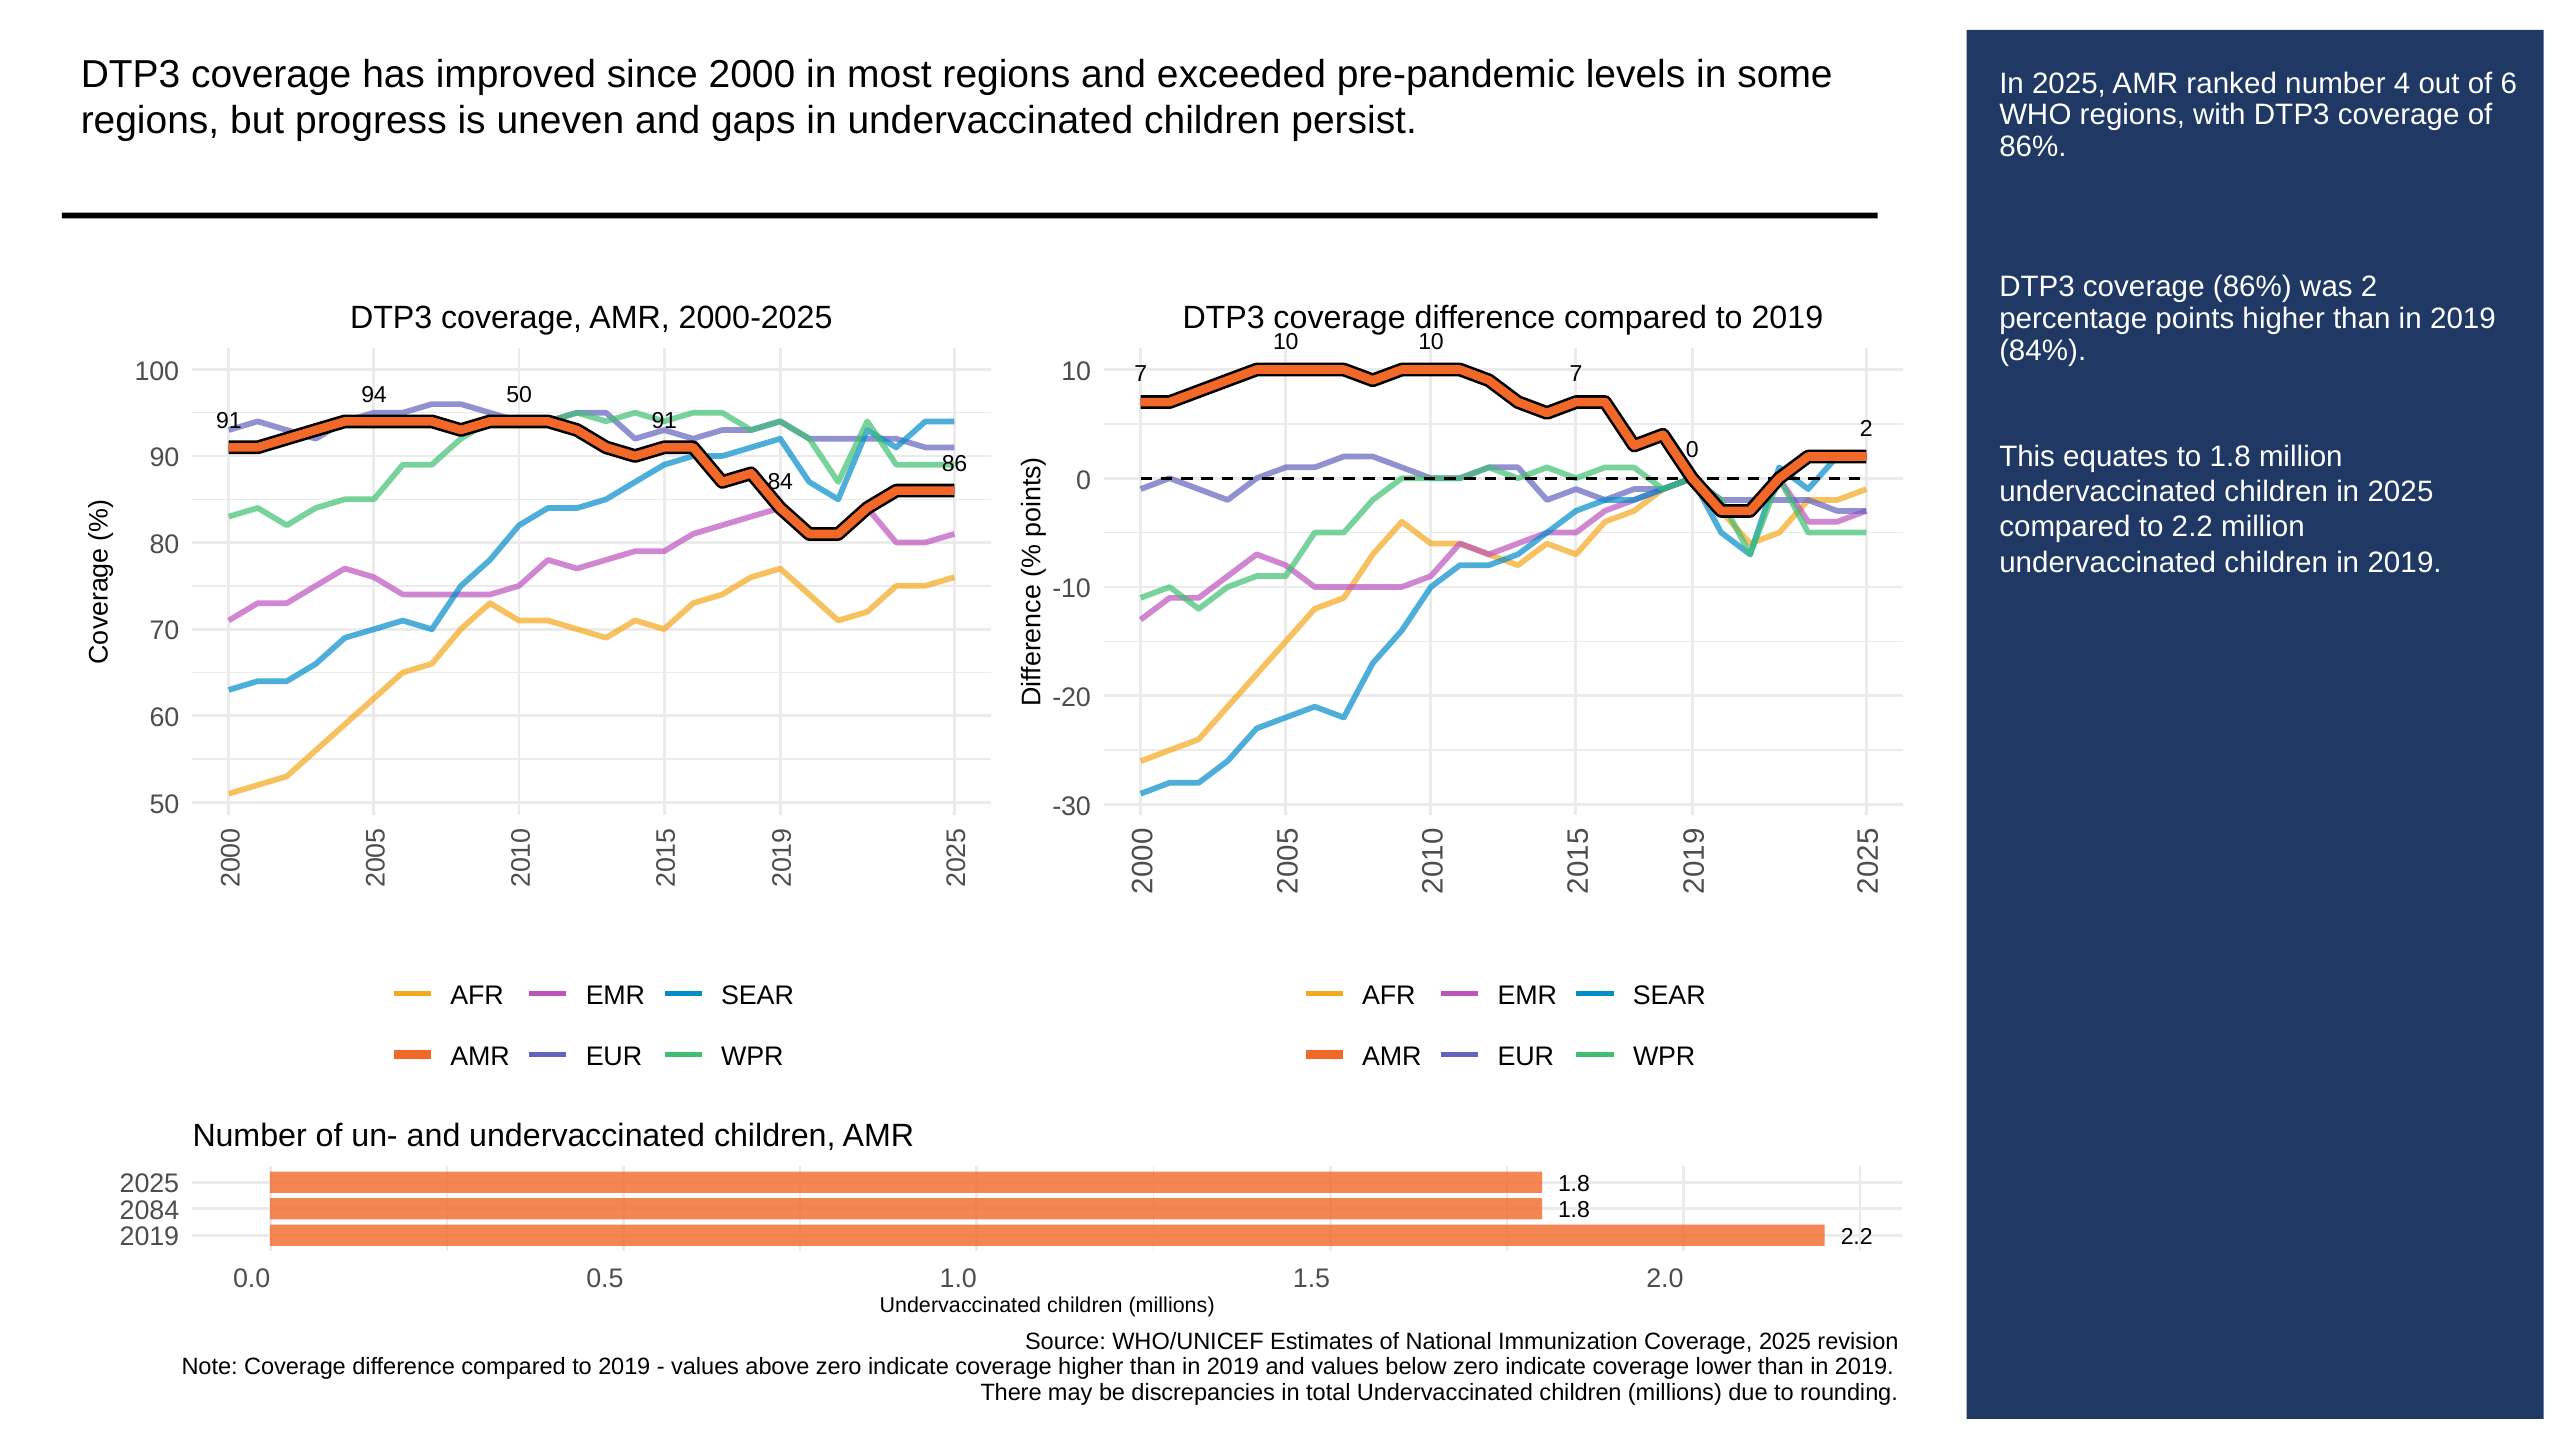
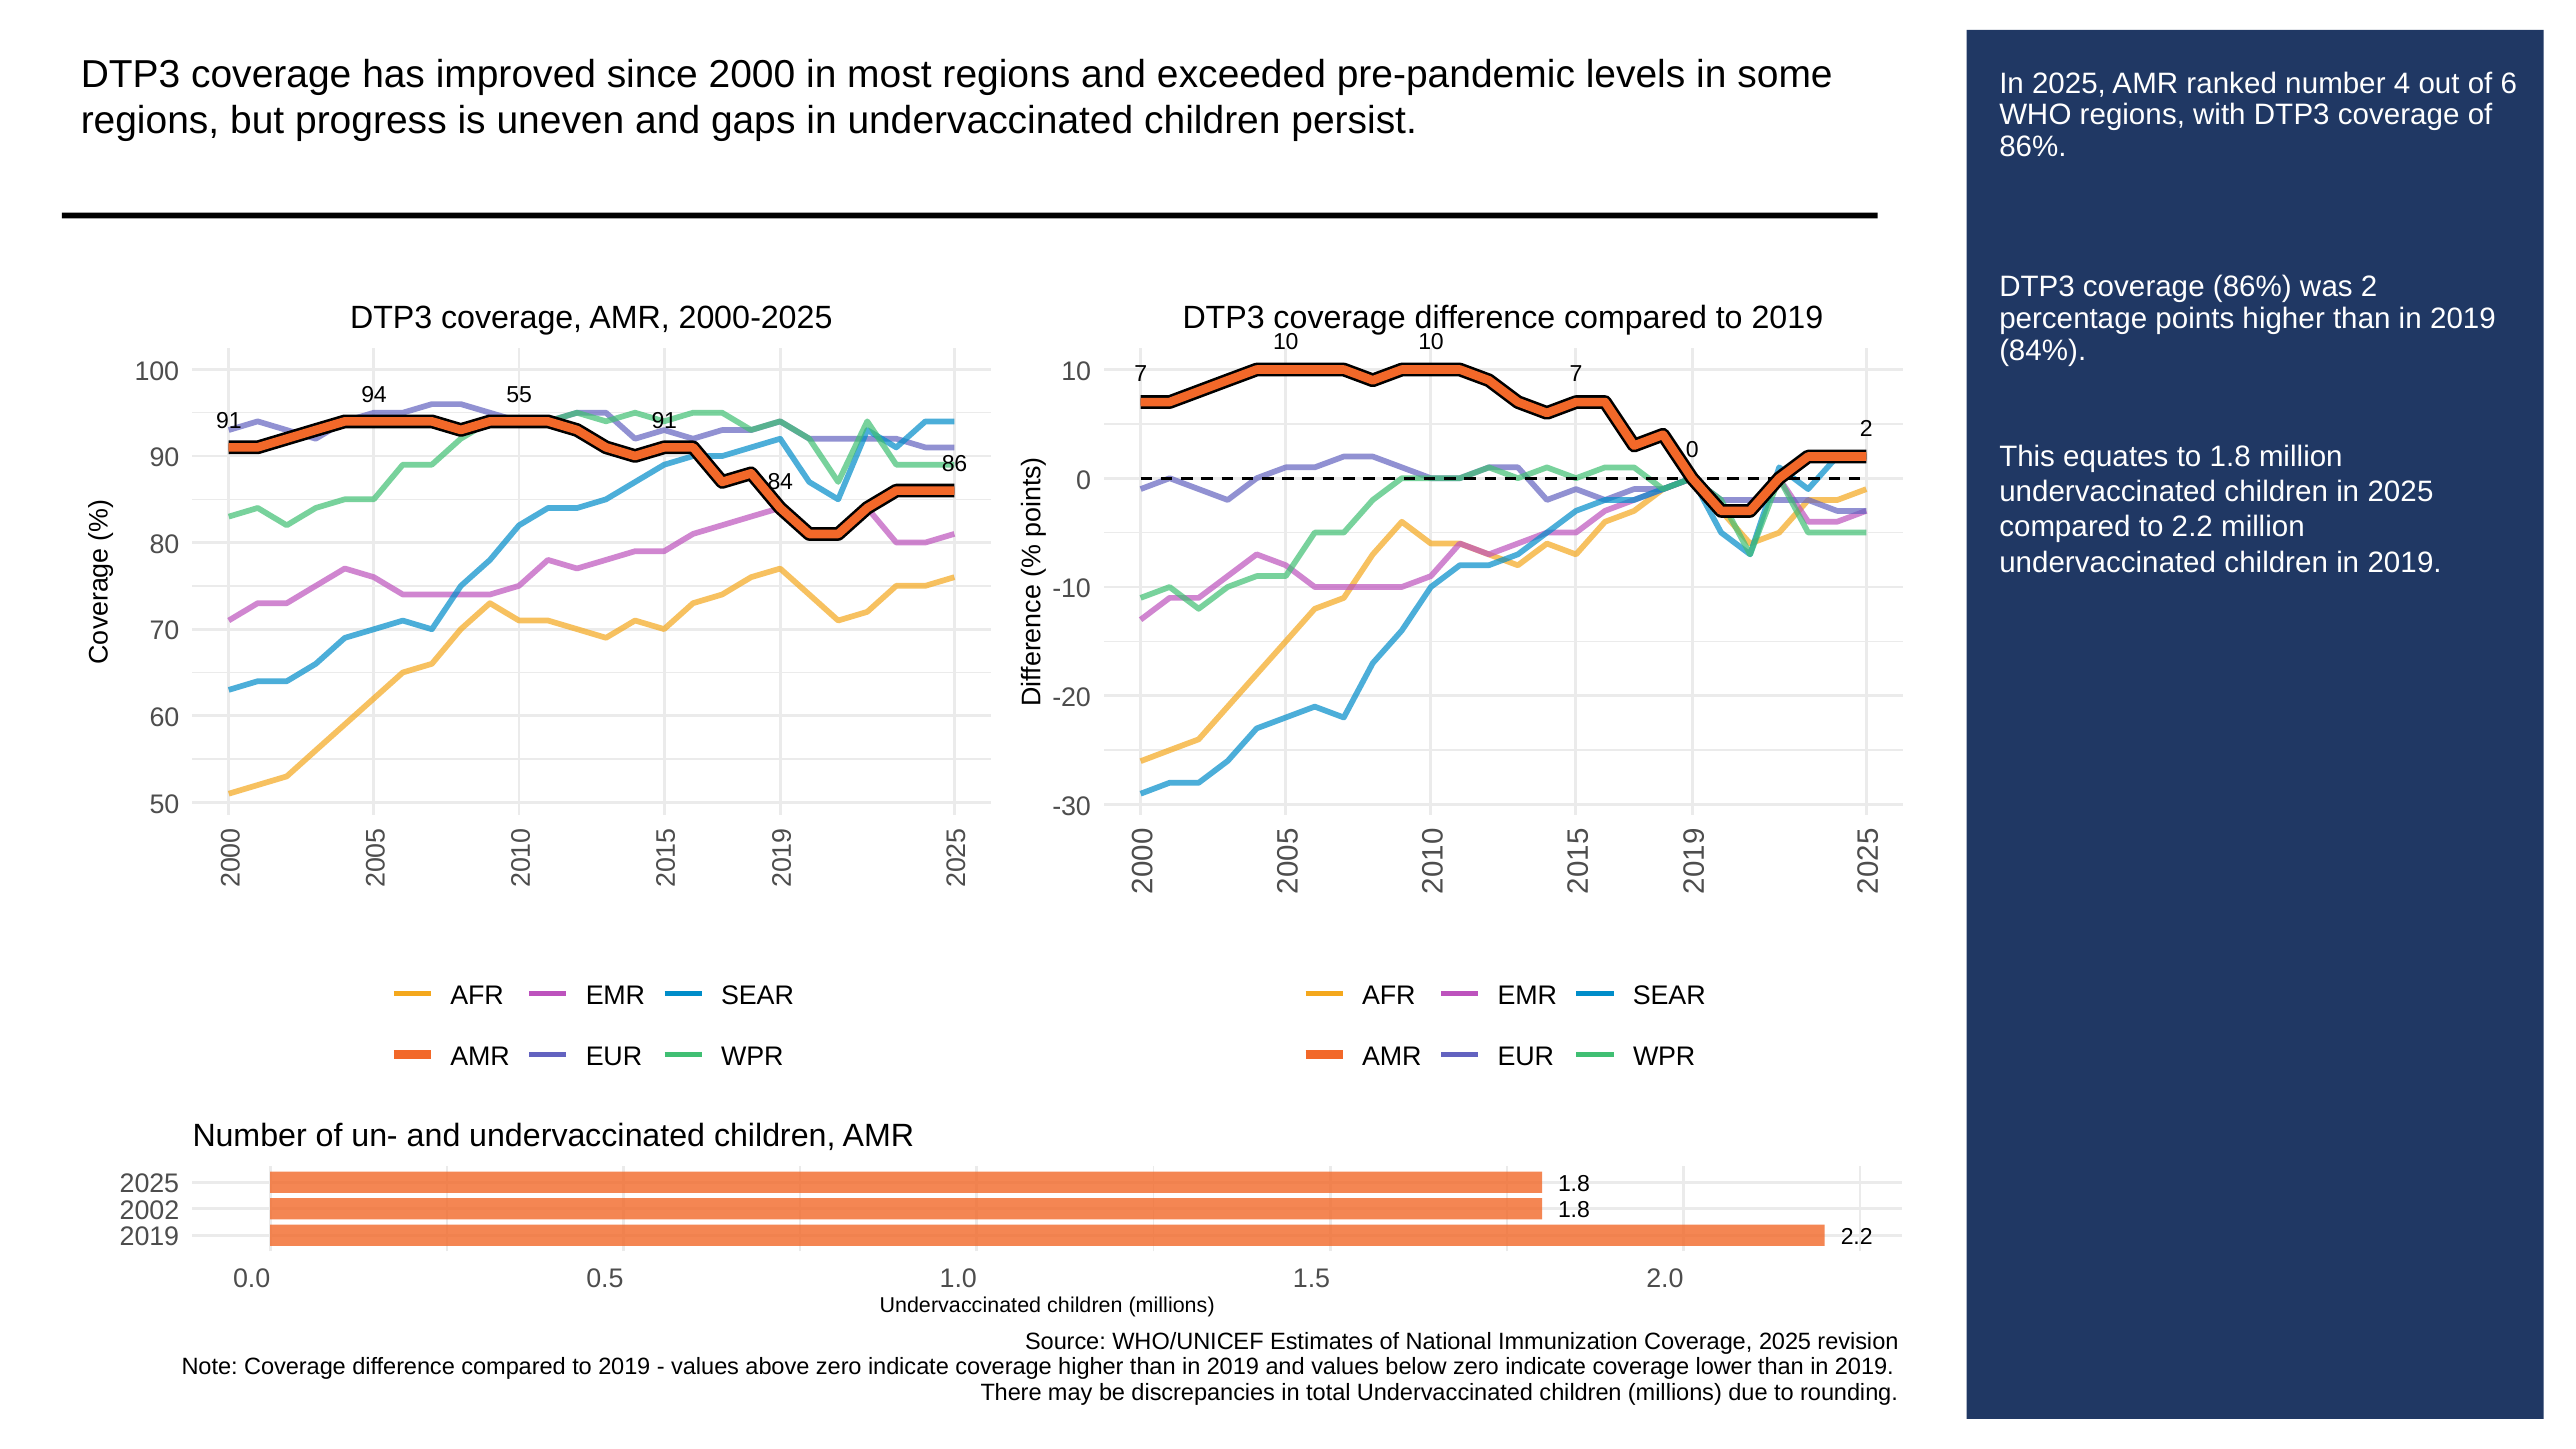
94 50: 50 -> 55
2084: 2084 -> 2002
